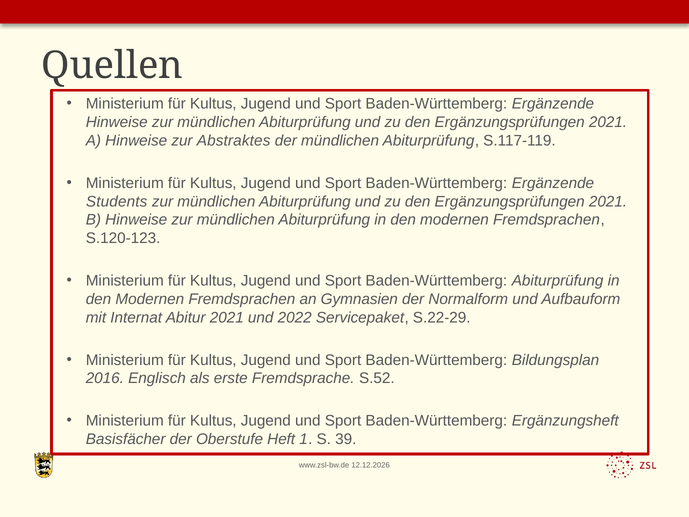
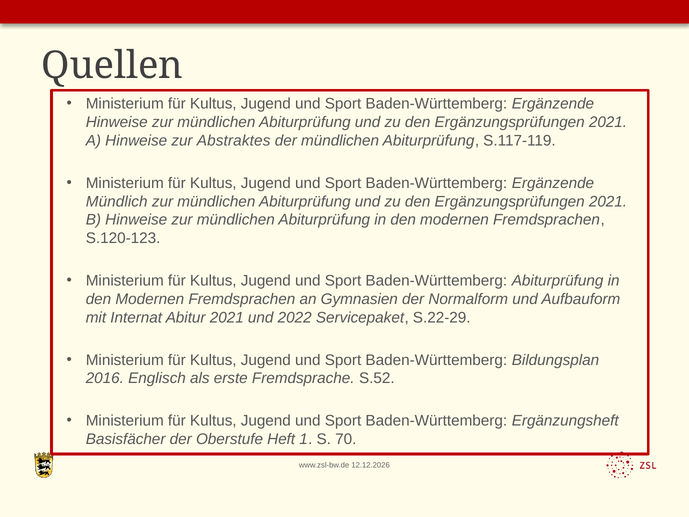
Students: Students -> Mündlich
39: 39 -> 70
